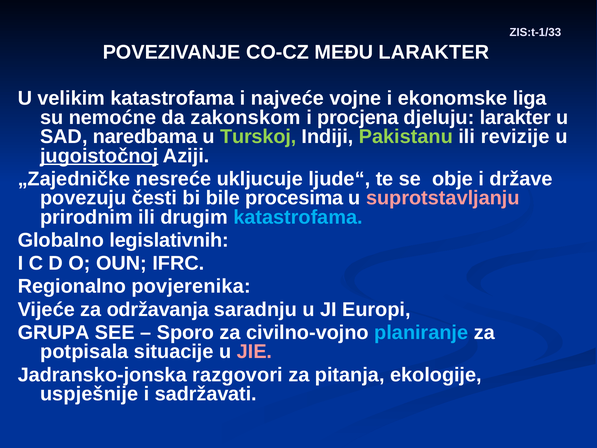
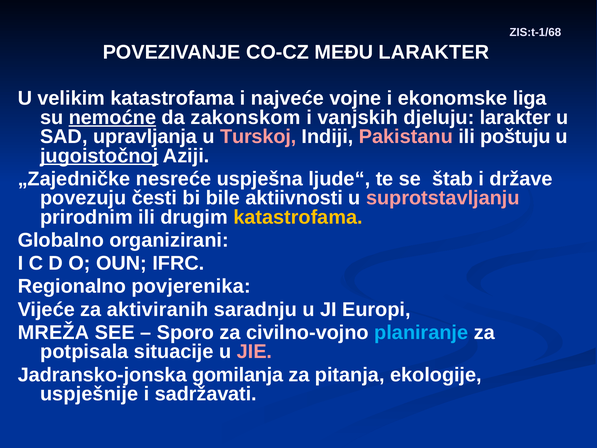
ZIS:t-1/33: ZIS:t-1/33 -> ZIS:t-1/68
nemoćne underline: none -> present
procjena: procjena -> vanjskih
naredbama: naredbama -> upravljanja
Turskoj colour: light green -> pink
Pakistanu colour: light green -> pink
revizije: revizije -> poštuju
ukljucuje: ukljucuje -> uspješna
obje: obje -> štab
procesima: procesima -> aktiivnosti
katastrofama at (298, 217) colour: light blue -> yellow
legislativnih: legislativnih -> organizirani
održavanja: održavanja -> aktiviranih
GRUPA: GRUPA -> MREŽA
razgovori: razgovori -> gomilanja
